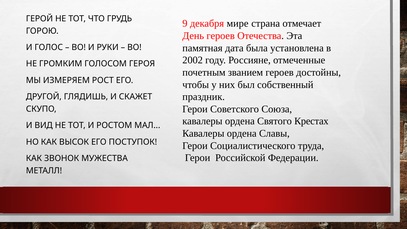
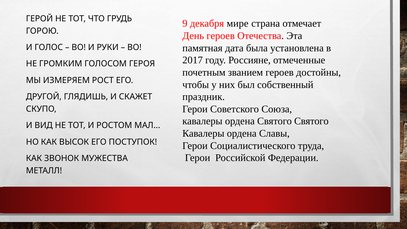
2002: 2002 -> 2017
Святого Крестах: Крестах -> Святого
